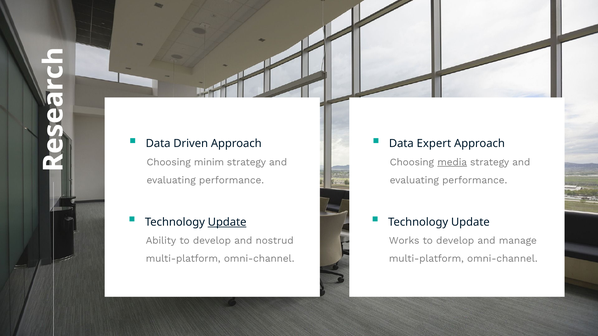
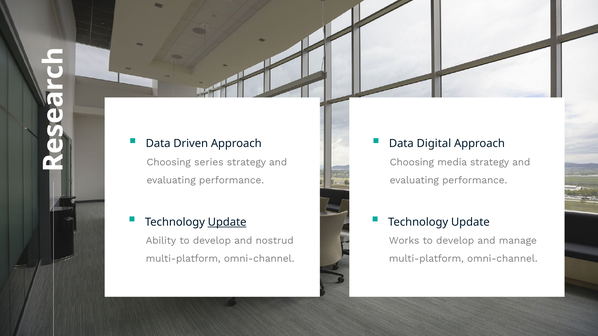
Expert: Expert -> Digital
minim: minim -> series
media underline: present -> none
